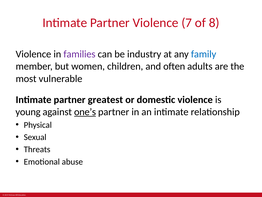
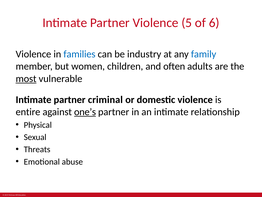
7: 7 -> 5
8: 8 -> 6
families colour: purple -> blue
most underline: none -> present
greatest: greatest -> criminal
young: young -> entire
